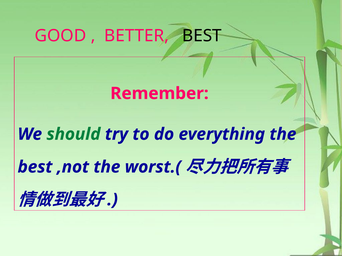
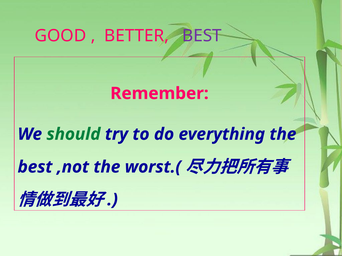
BEST at (202, 36) colour: black -> purple
